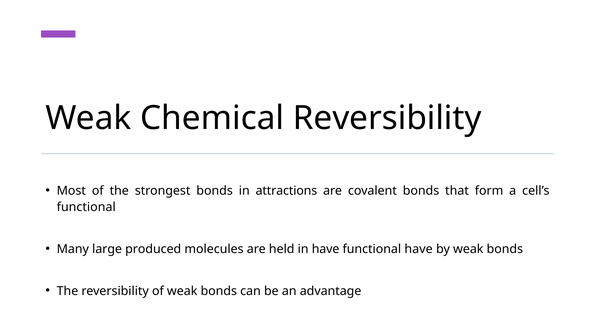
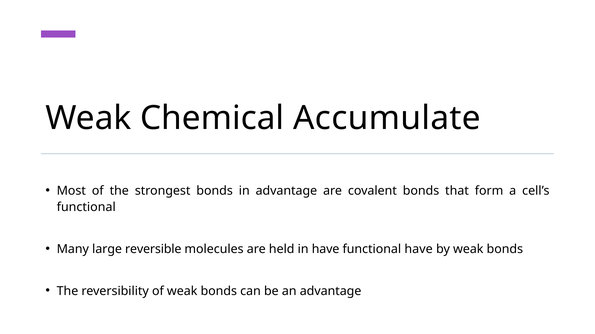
Chemical Reversibility: Reversibility -> Accumulate
in attractions: attractions -> advantage
produced: produced -> reversible
